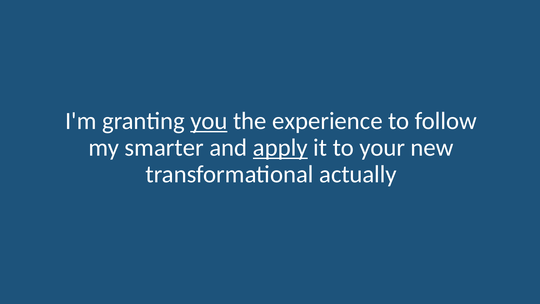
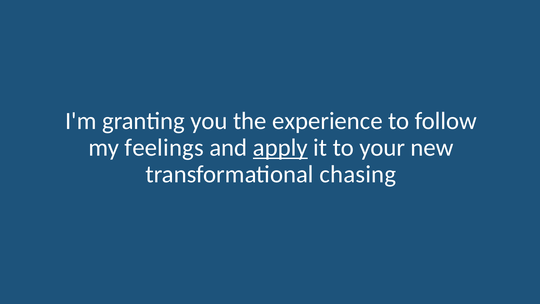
you underline: present -> none
smarter: smarter -> feelings
actually: actually -> chasing
